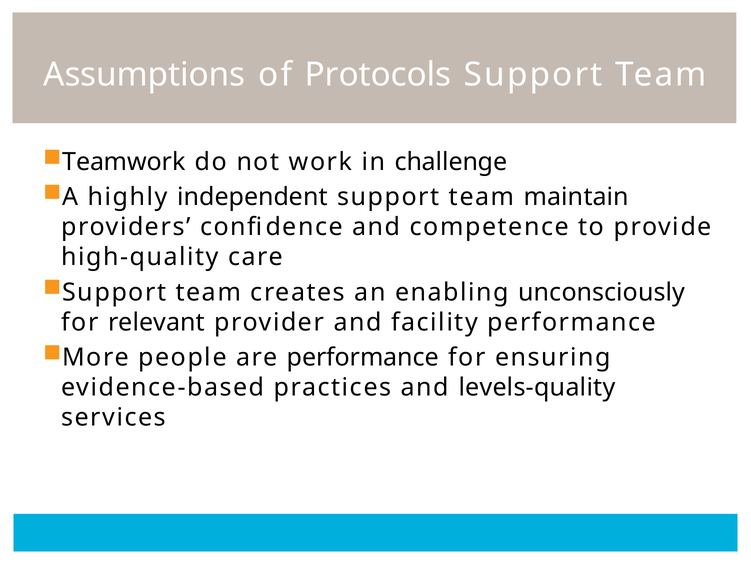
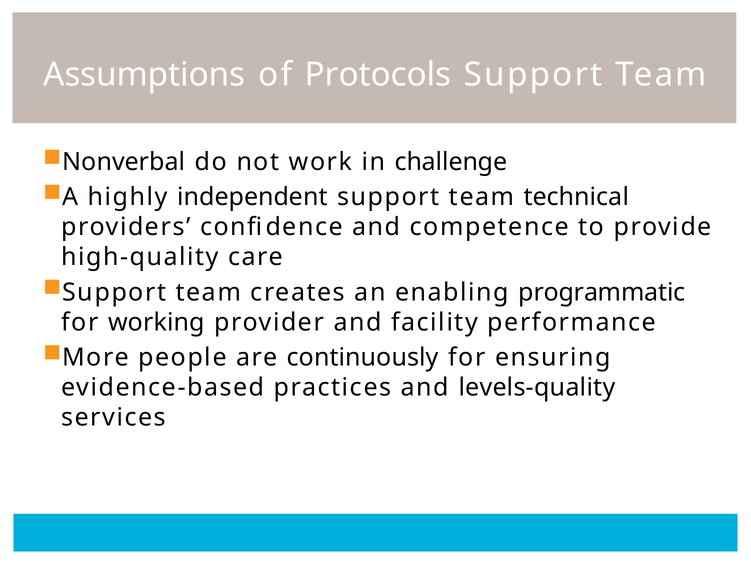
Teamwork: Teamwork -> Nonverbal
maintain: maintain -> technical
unconsciously: unconsciously -> programmatic
relevant: relevant -> working
are performance: performance -> continuously
